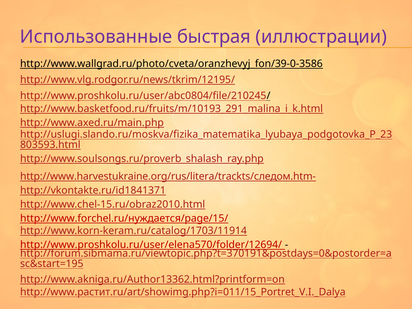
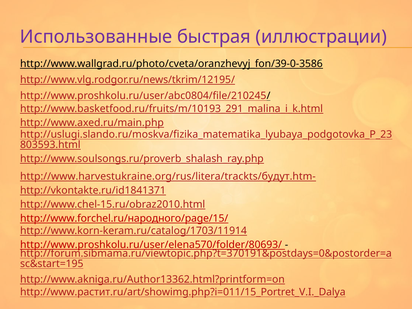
http://www.harvestukraine.org/rus/litera/trackts/следом.htm-: http://www.harvestukraine.org/rus/litera/trackts/следом.htm- -> http://www.harvestukraine.org/rus/litera/trackts/будут.htm-
http://www.forchel.ru/нуждается/page/15/: http://www.forchel.ru/нуждается/page/15/ -> http://www.forchel.ru/народного/page/15/
http://www.proshkolu.ru/user/elena570/folder/12694/: http://www.proshkolu.ru/user/elena570/folder/12694/ -> http://www.proshkolu.ru/user/elena570/folder/80693/
